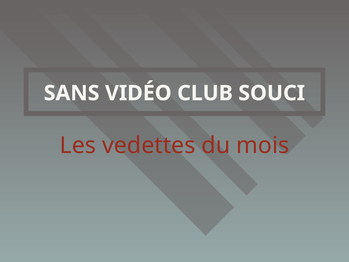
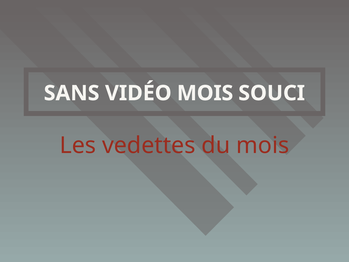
VIDÉO CLUB: CLUB -> MOIS
